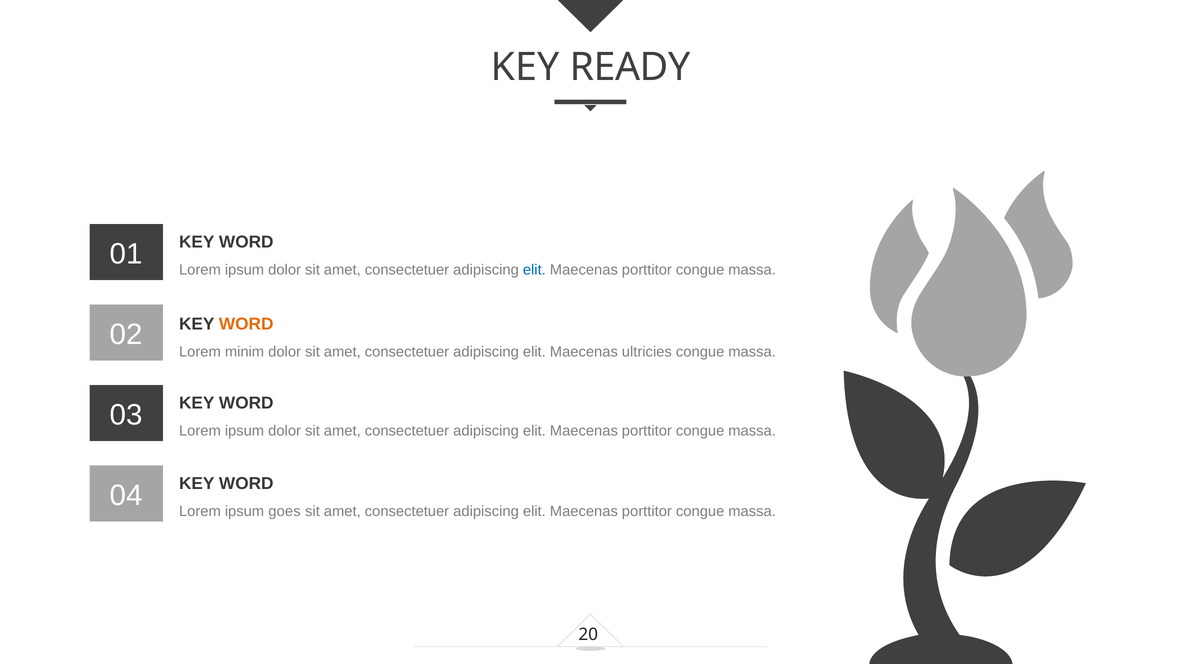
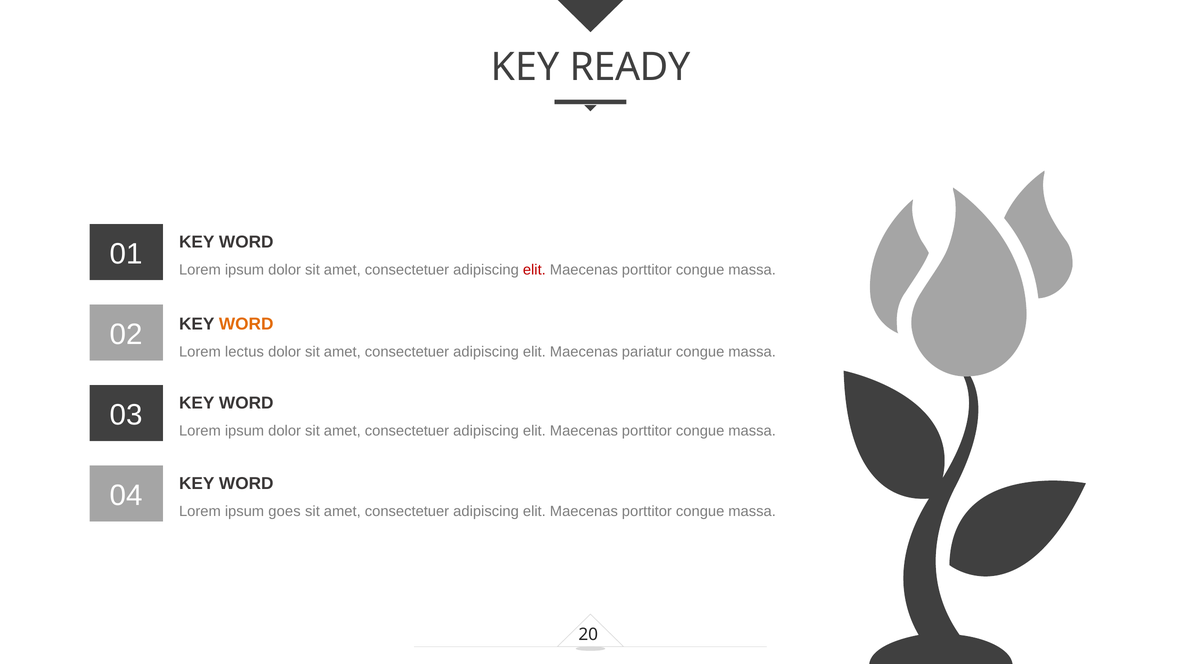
elit at (534, 270) colour: blue -> red
minim: minim -> lectus
ultricies: ultricies -> pariatur
